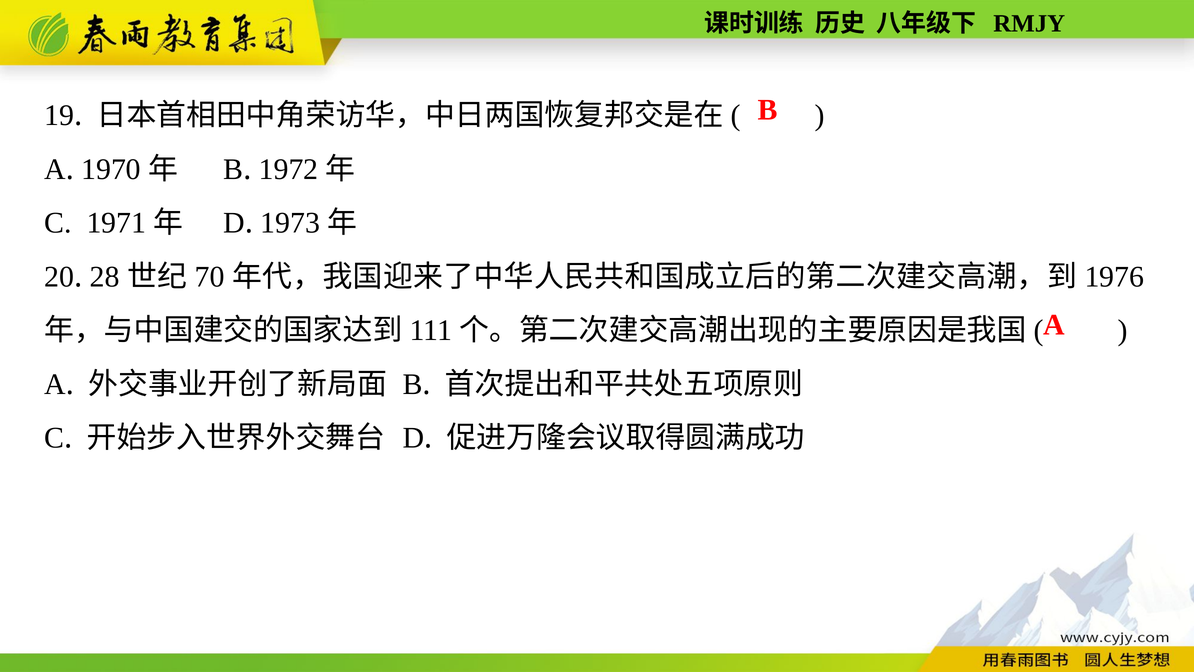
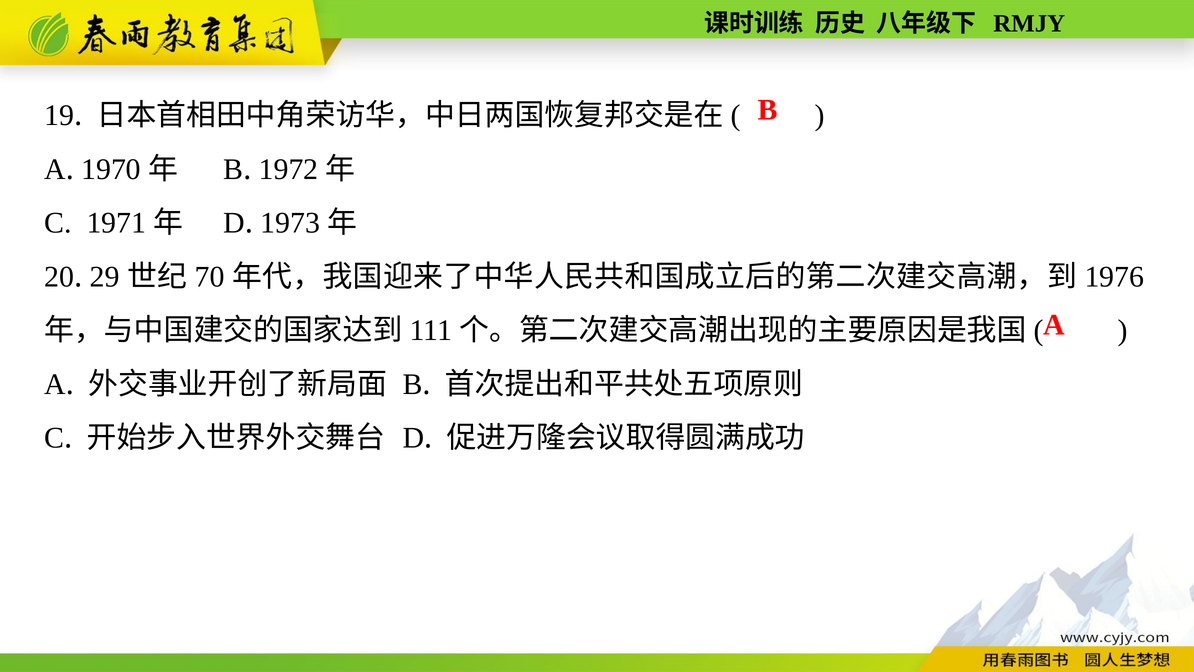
28: 28 -> 29
